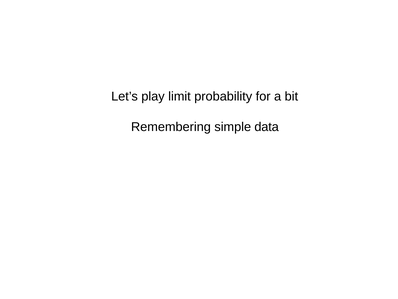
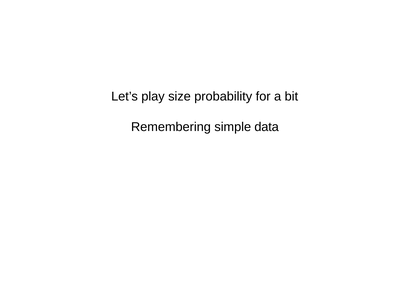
limit: limit -> size
